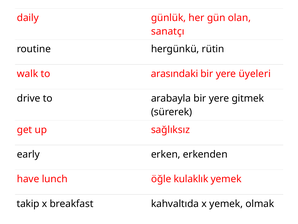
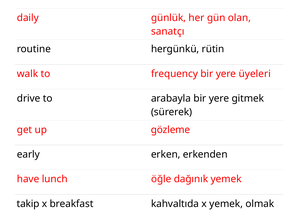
arasındaki: arasındaki -> frequency
sağlıksız: sağlıksız -> gözleme
kulaklık: kulaklık -> dağınık
